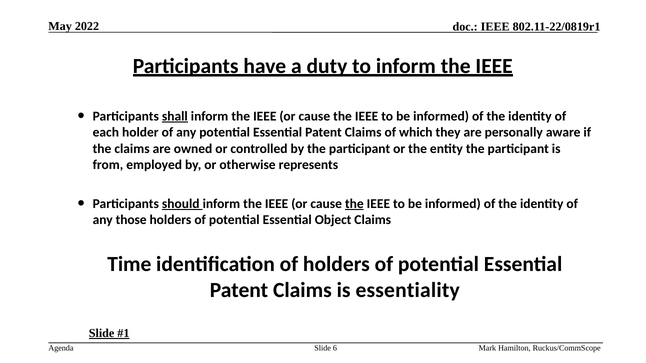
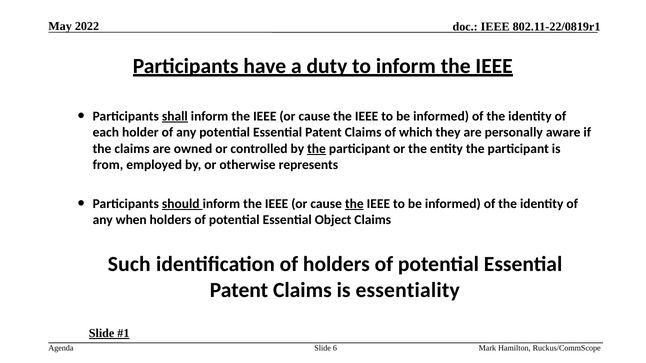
the at (317, 149) underline: none -> present
those: those -> when
Time: Time -> Such
